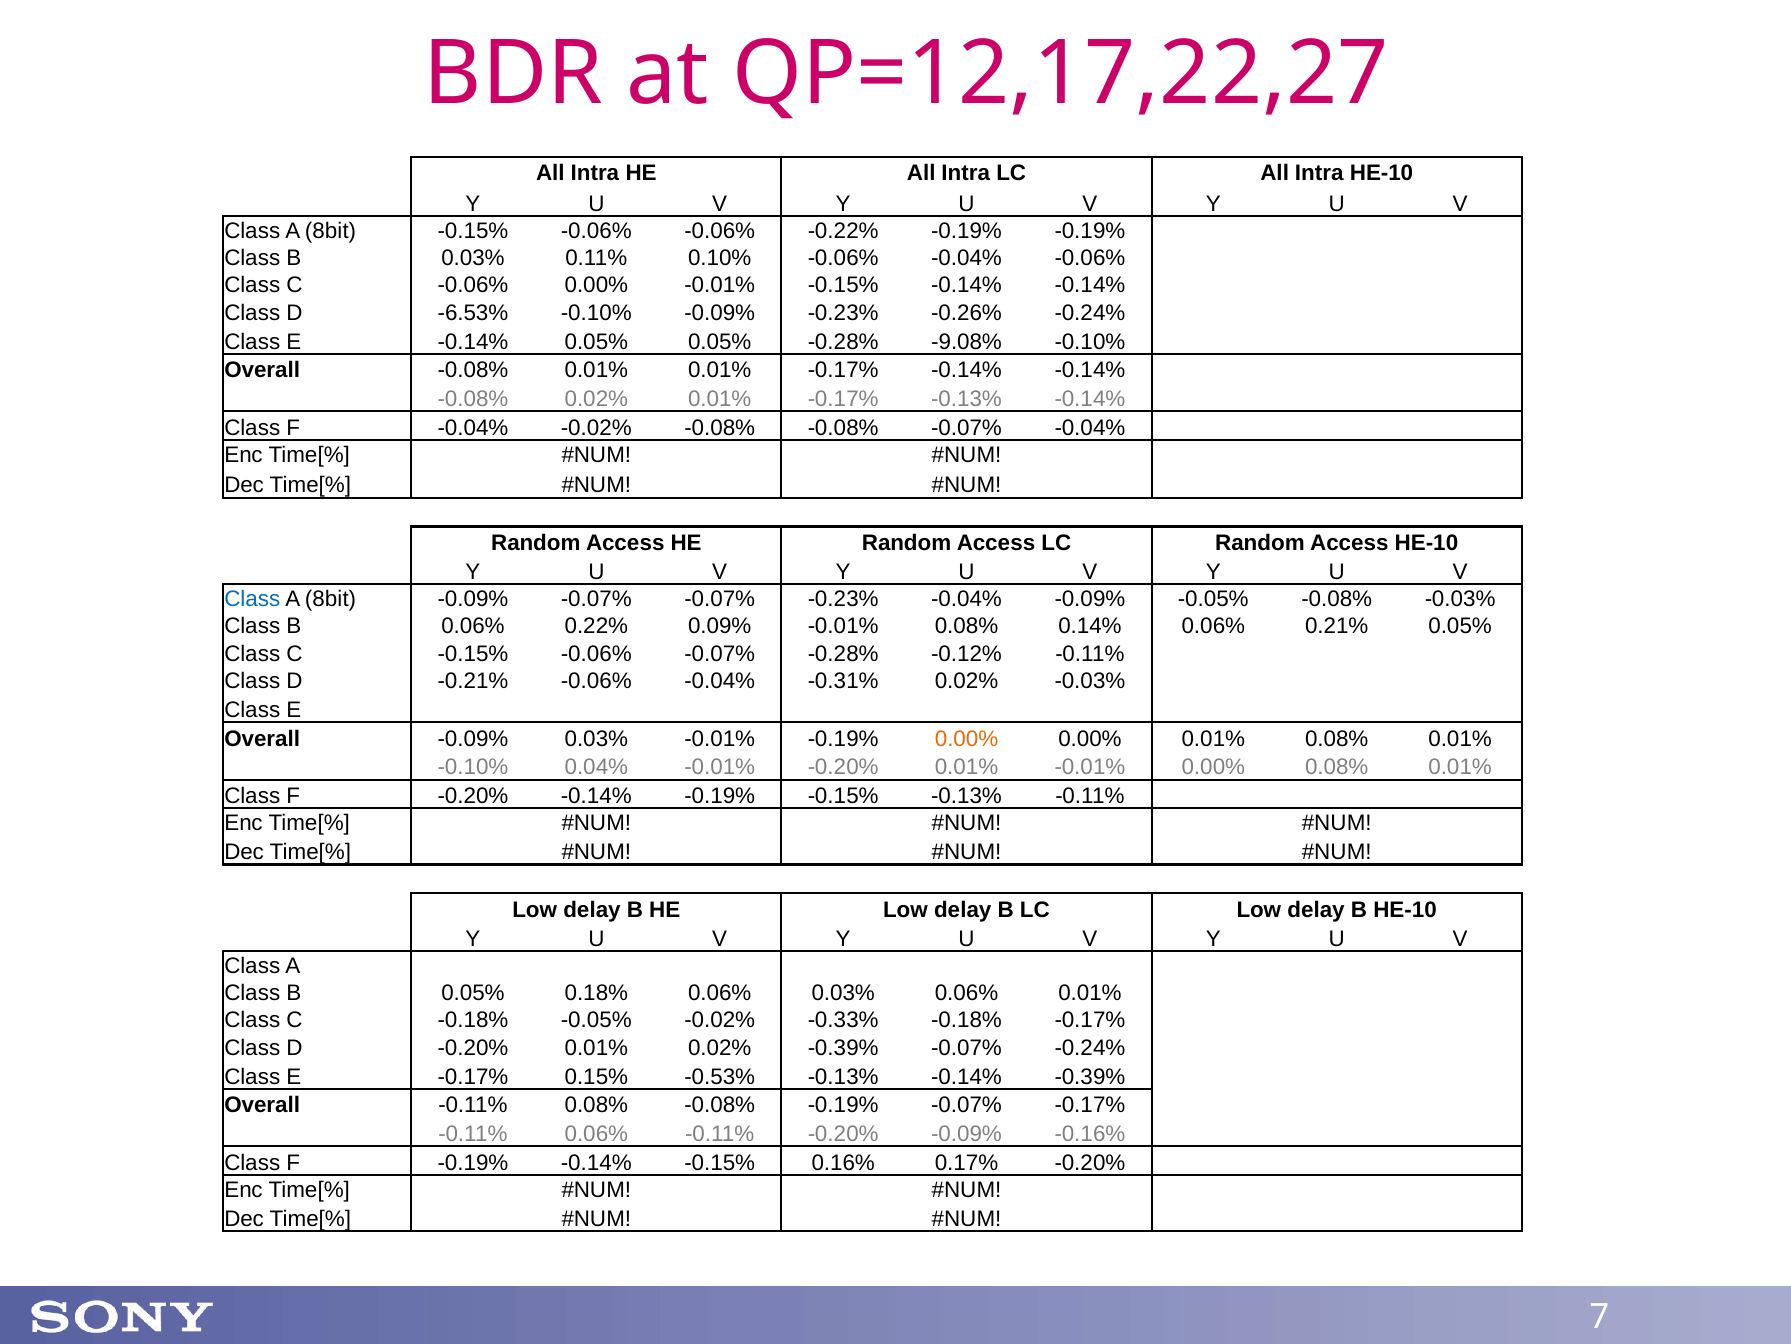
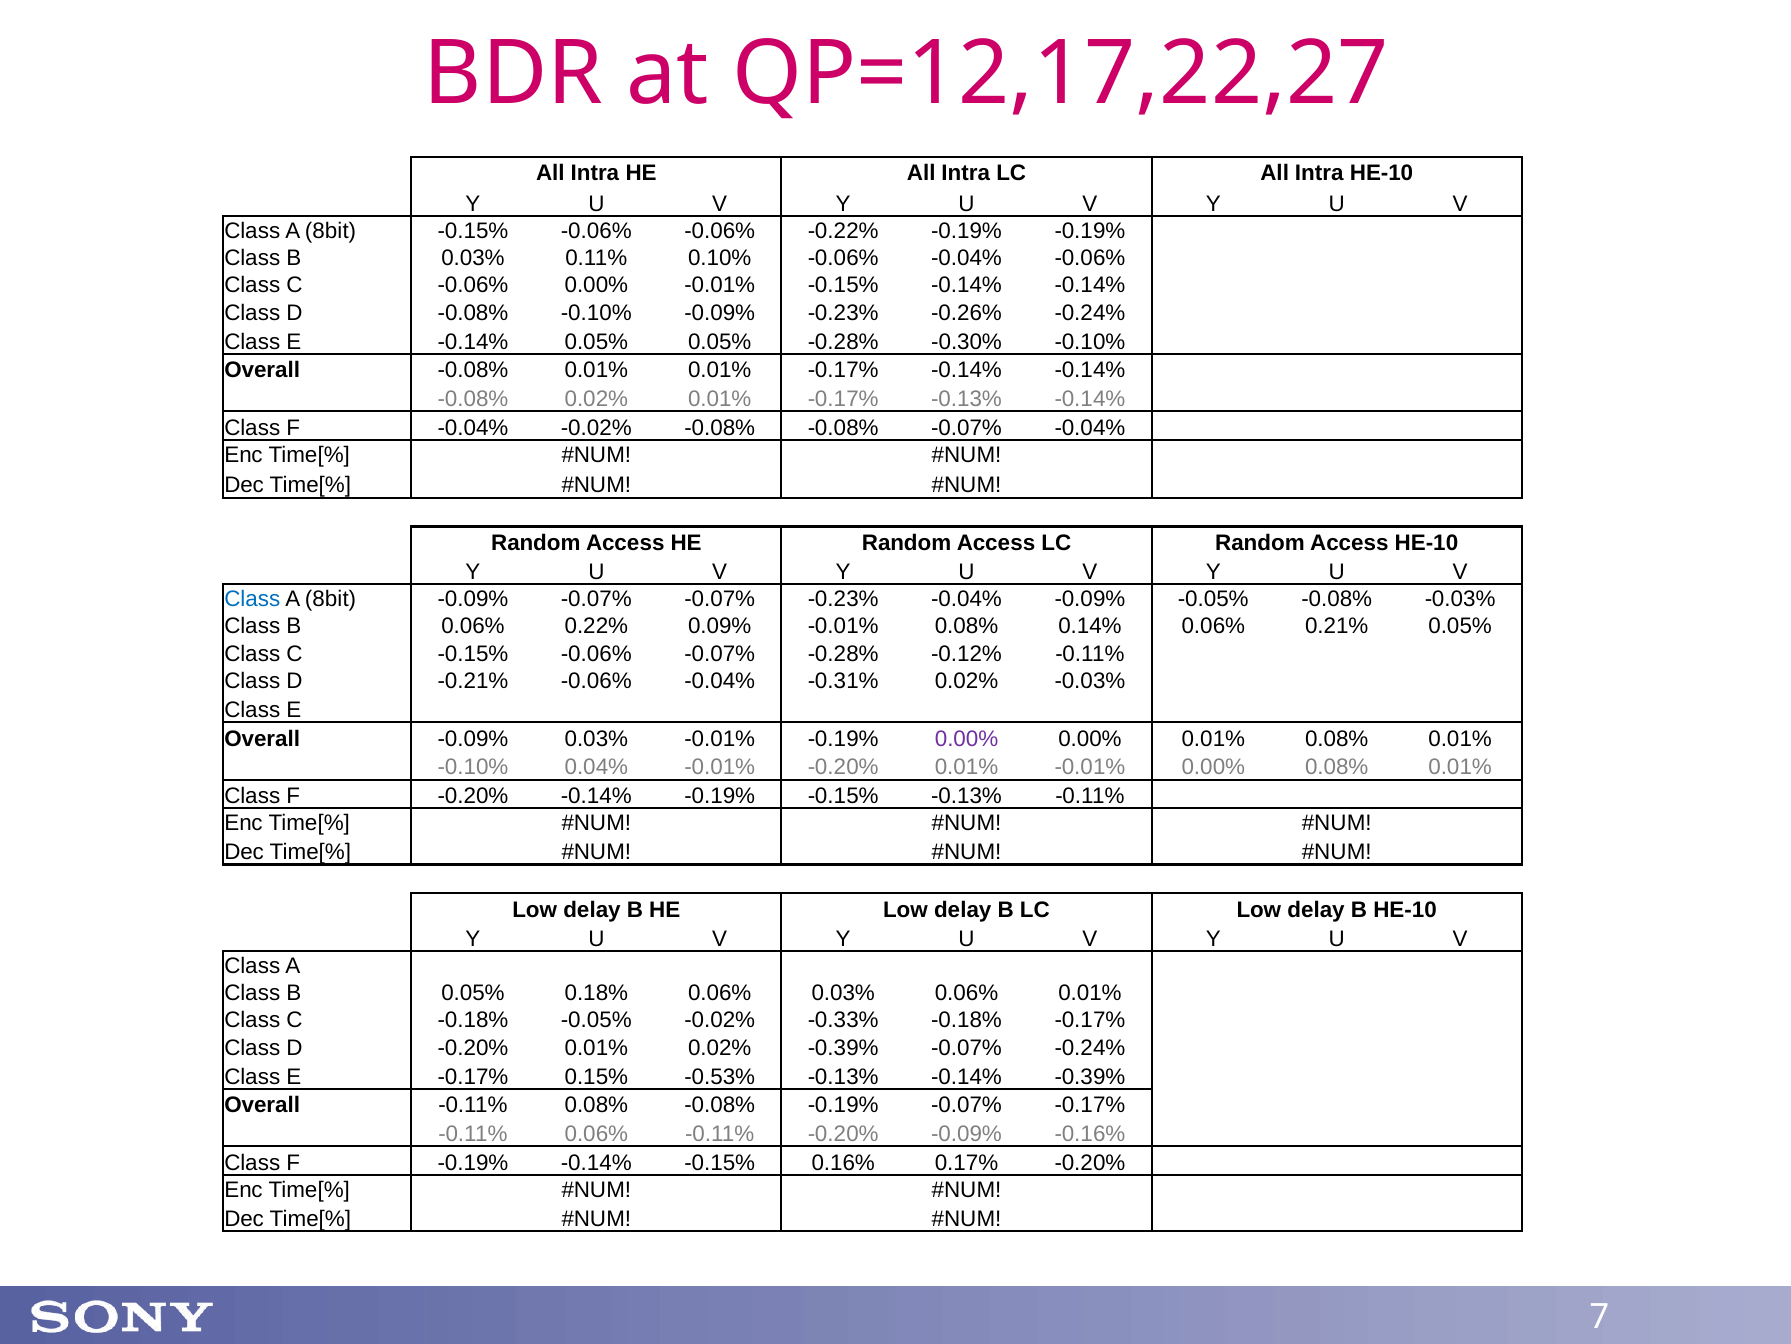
D -6.53%: -6.53% -> -0.08%
-9.08%: -9.08% -> -0.30%
0.00% at (967, 738) colour: orange -> purple
